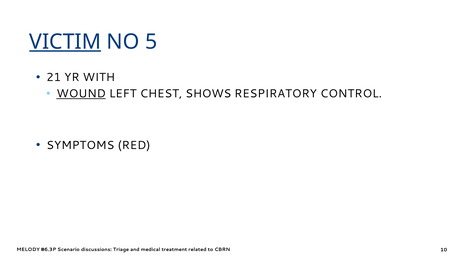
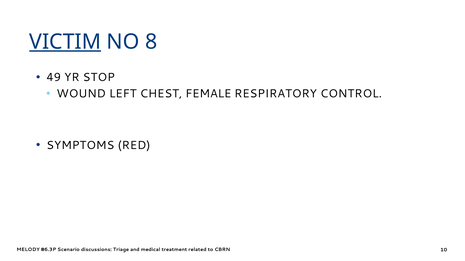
5: 5 -> 8
21: 21 -> 49
WITH: WITH -> STOP
WOUND underline: present -> none
SHOWS: SHOWS -> FEMALE
